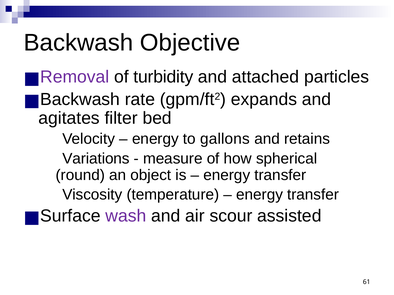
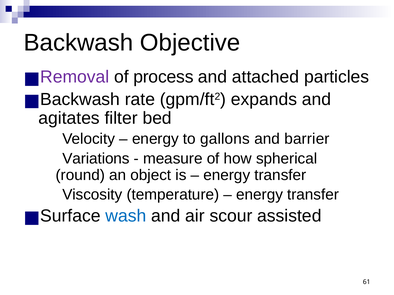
turbidity: turbidity -> process
retains: retains -> barrier
wash colour: purple -> blue
